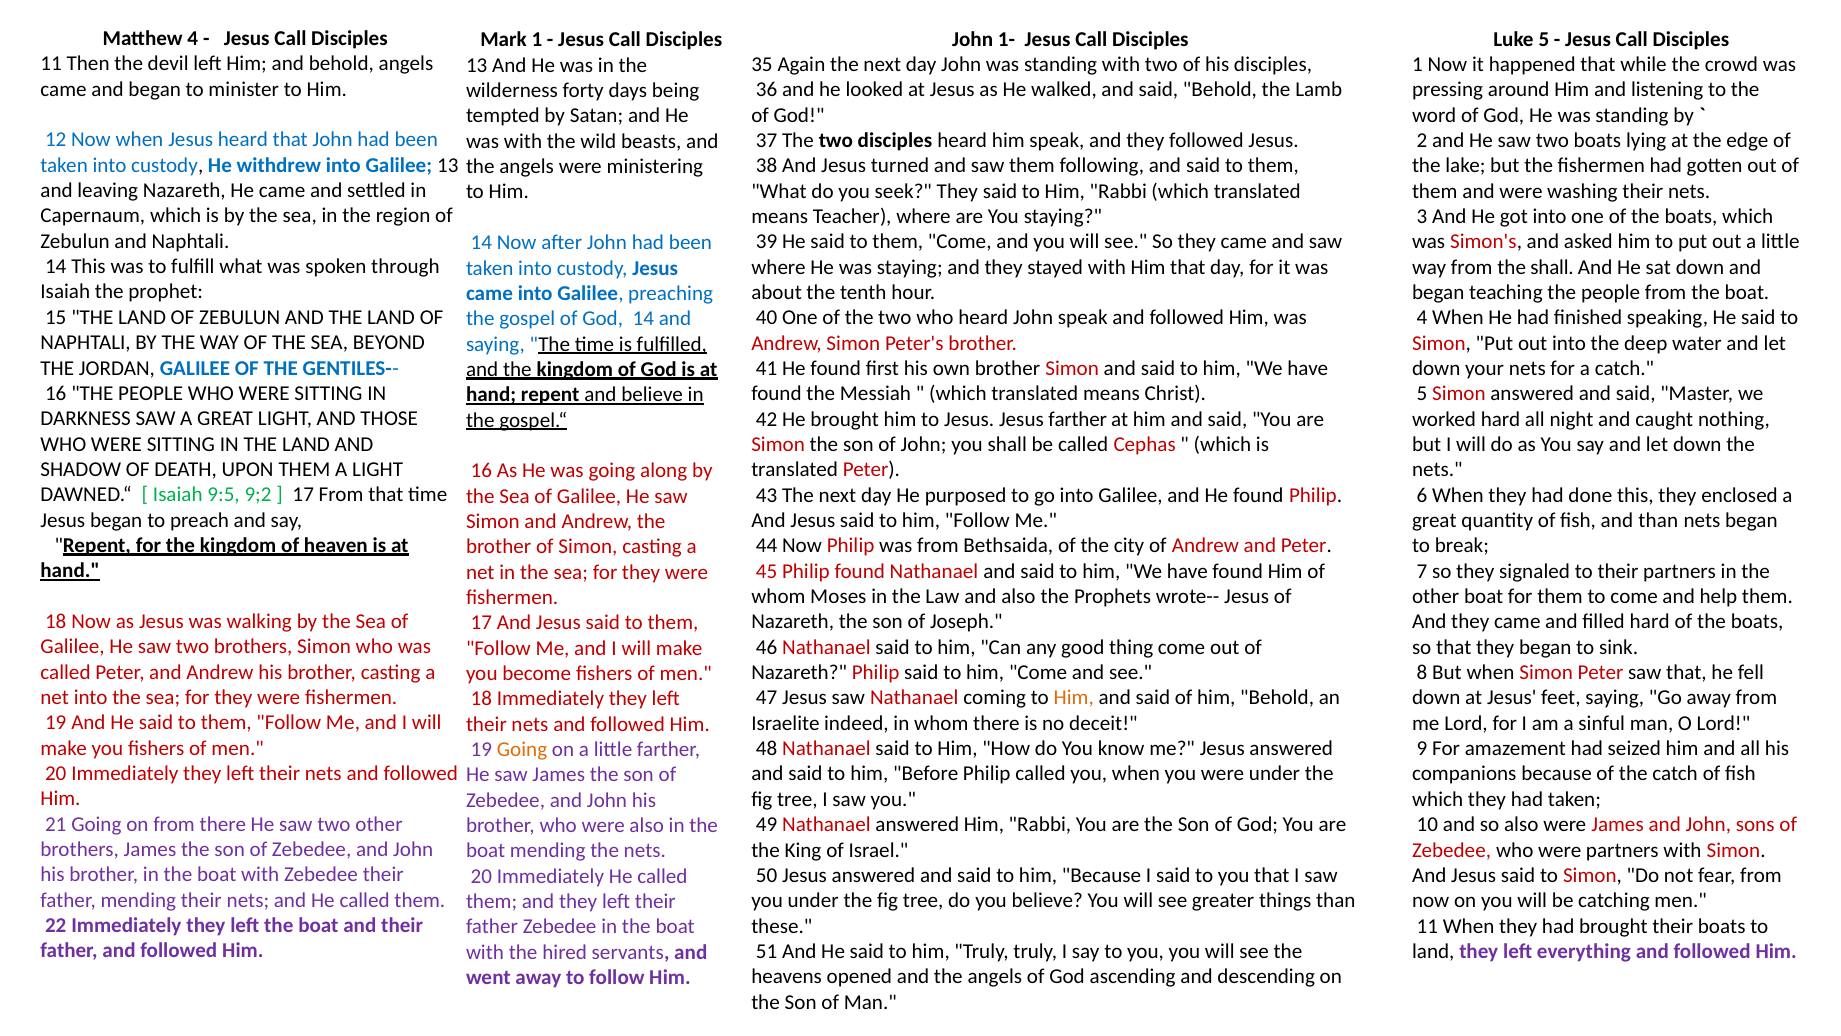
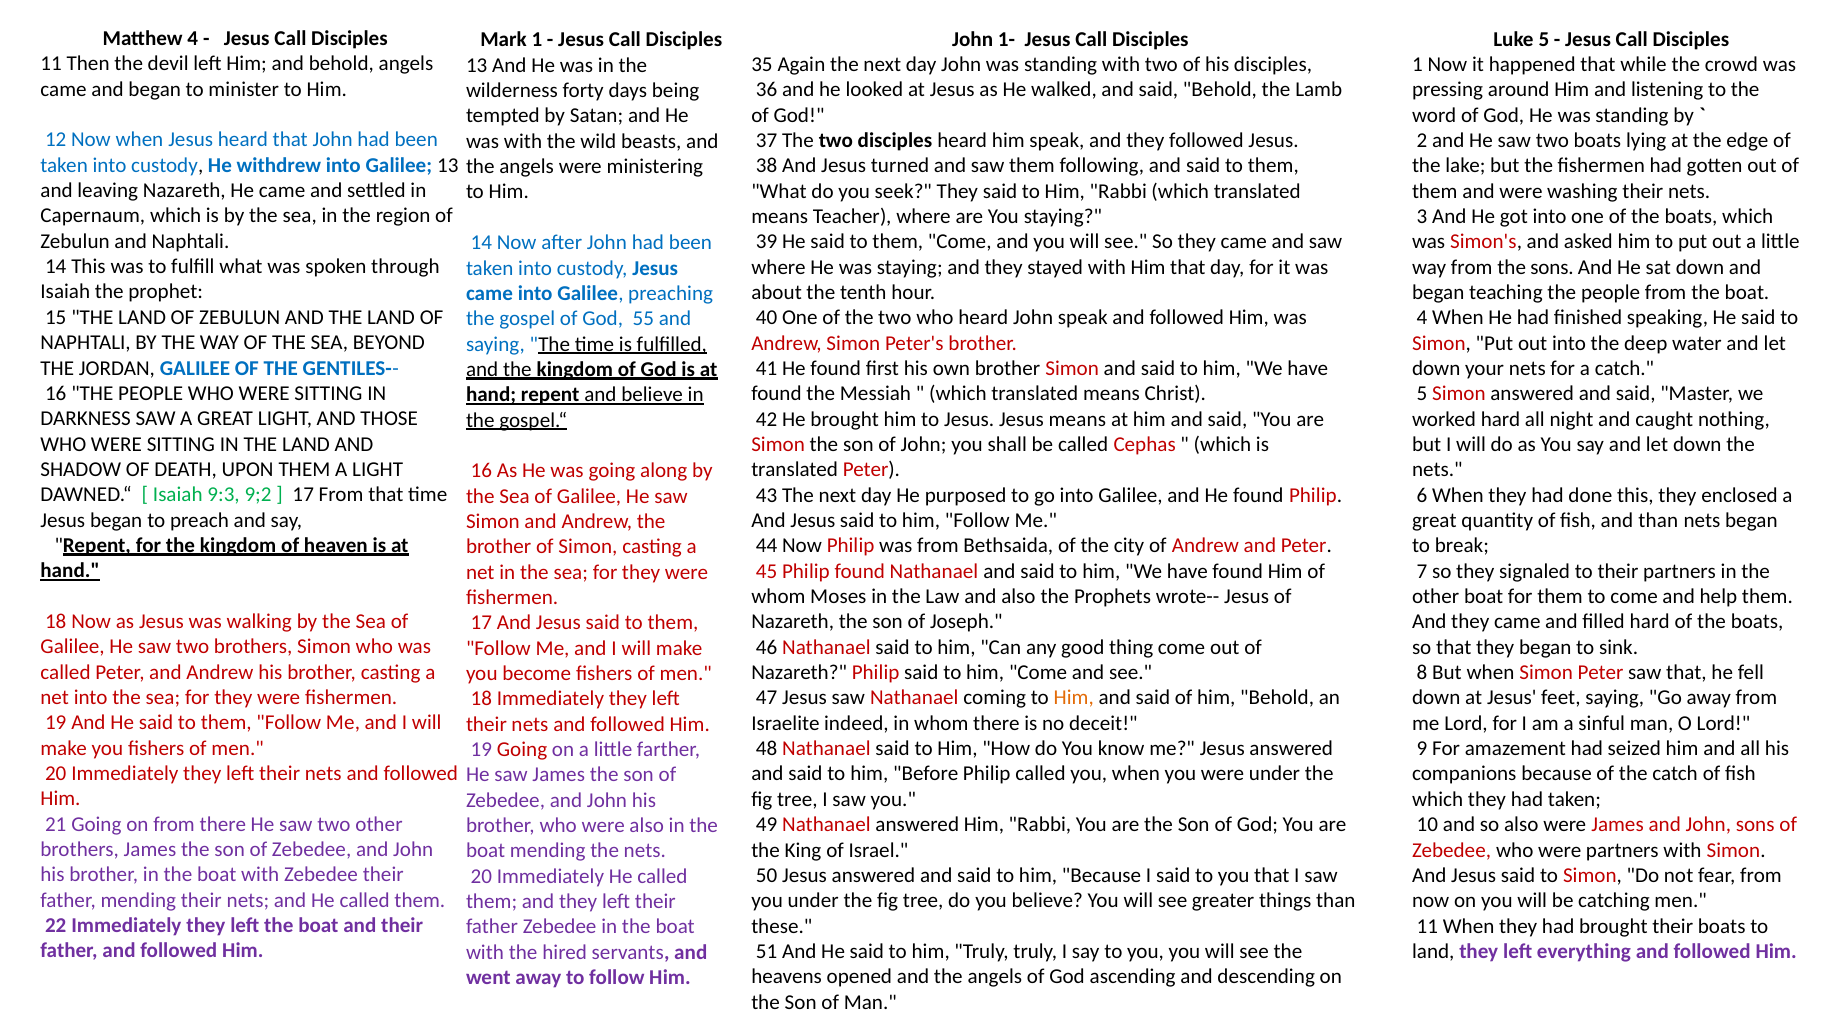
the shall: shall -> sons
God 14: 14 -> 55
Jesus farther: farther -> means
9:5: 9:5 -> 9:3
Going at (522, 749) colour: orange -> red
